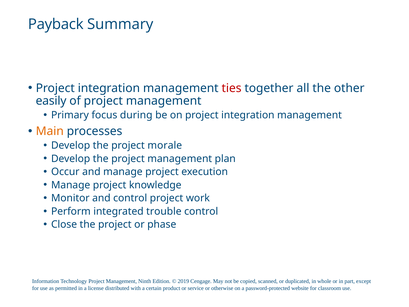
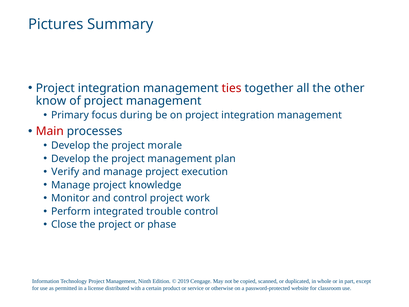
Payback: Payback -> Pictures
easily: easily -> know
Main colour: orange -> red
Occur: Occur -> Verify
